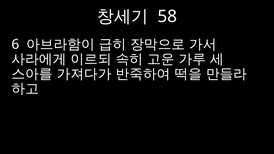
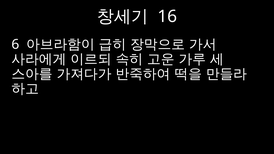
58: 58 -> 16
